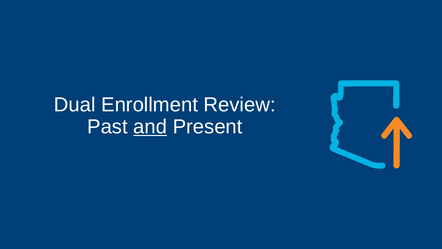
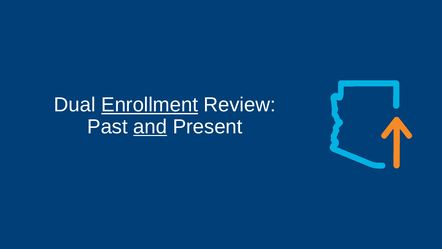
Enrollment underline: none -> present
